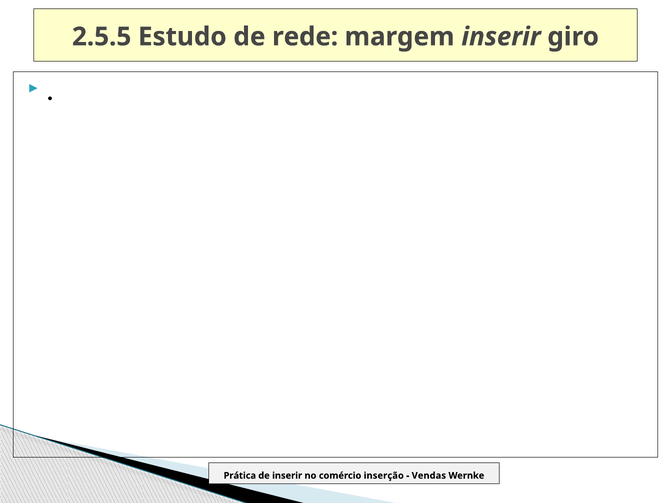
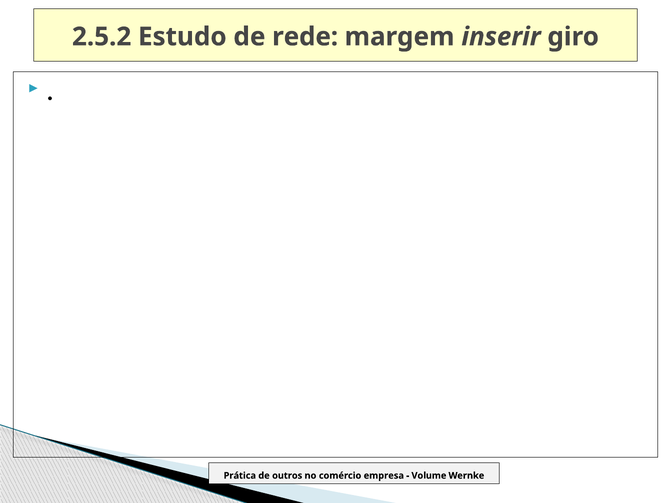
2.5.5: 2.5.5 -> 2.5.2
de inserir: inserir -> outros
inserção: inserção -> empresa
Vendas: Vendas -> Volume
